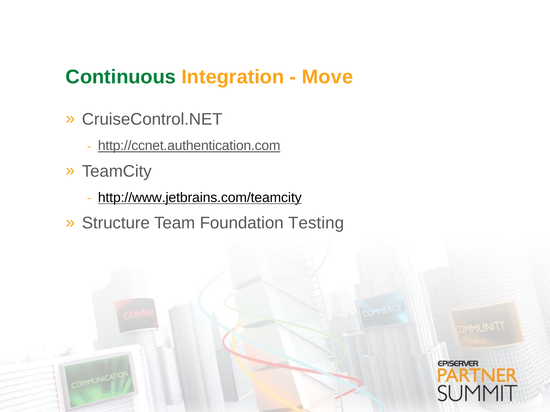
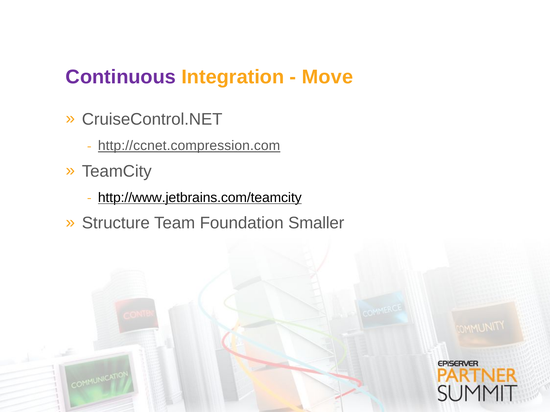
Continuous colour: green -> purple
http://ccnet.authentication.com: http://ccnet.authentication.com -> http://ccnet.compression.com
Testing: Testing -> Smaller
